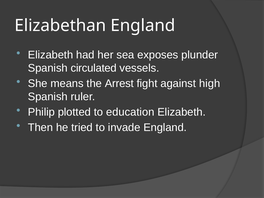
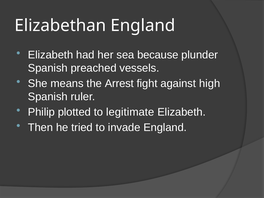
exposes: exposes -> because
circulated: circulated -> preached
education: education -> legitimate
